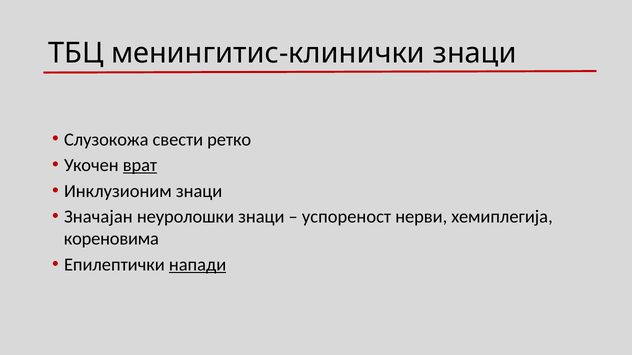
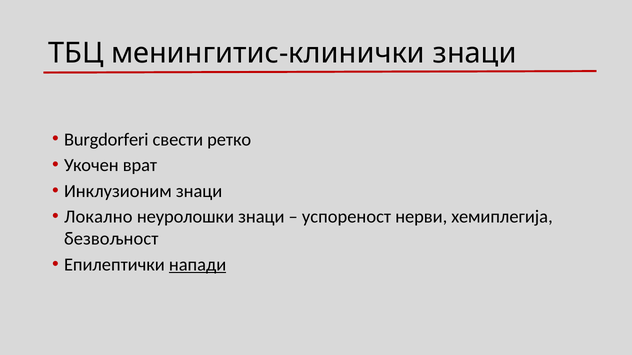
Слузокожа: Слузокожа -> Burgdorferi
врат underline: present -> none
Значајан: Значајан -> Локално
кореновима: кореновима -> безвољност
